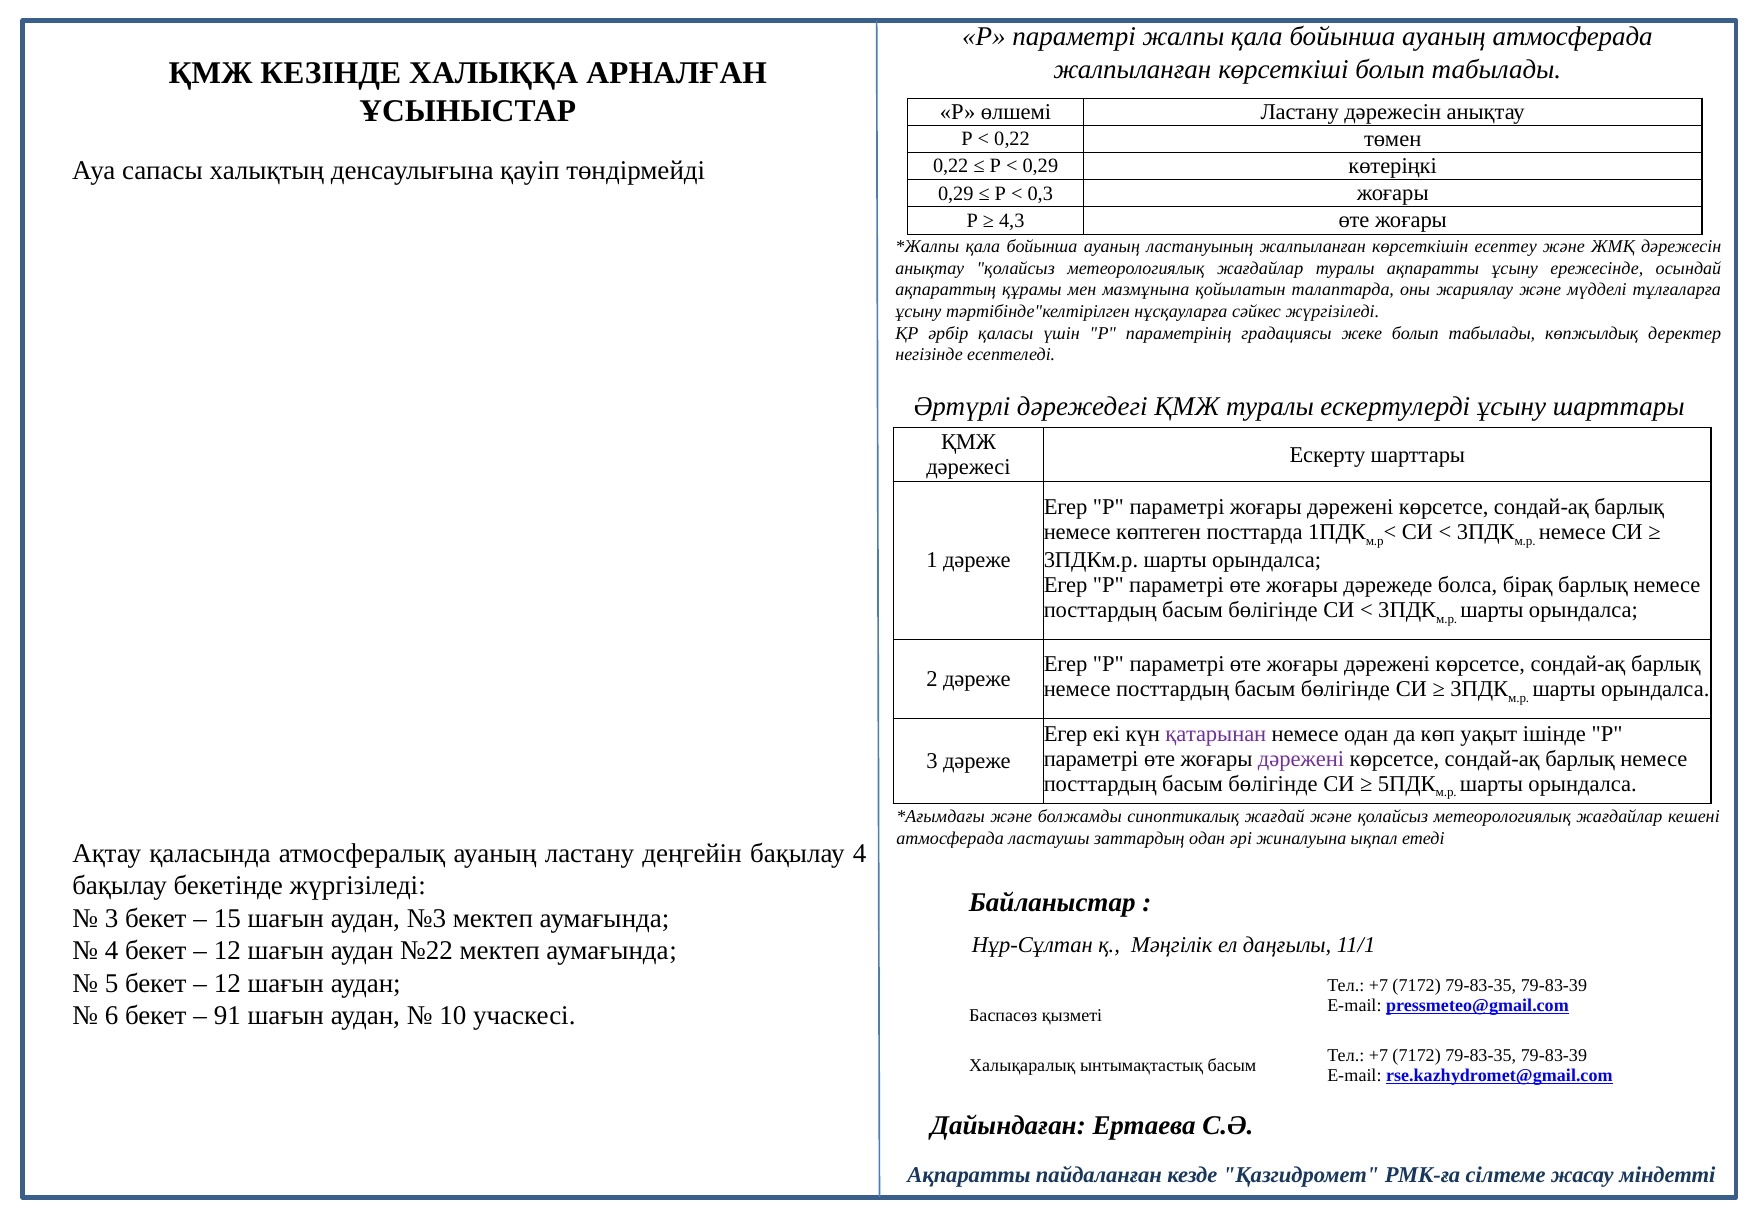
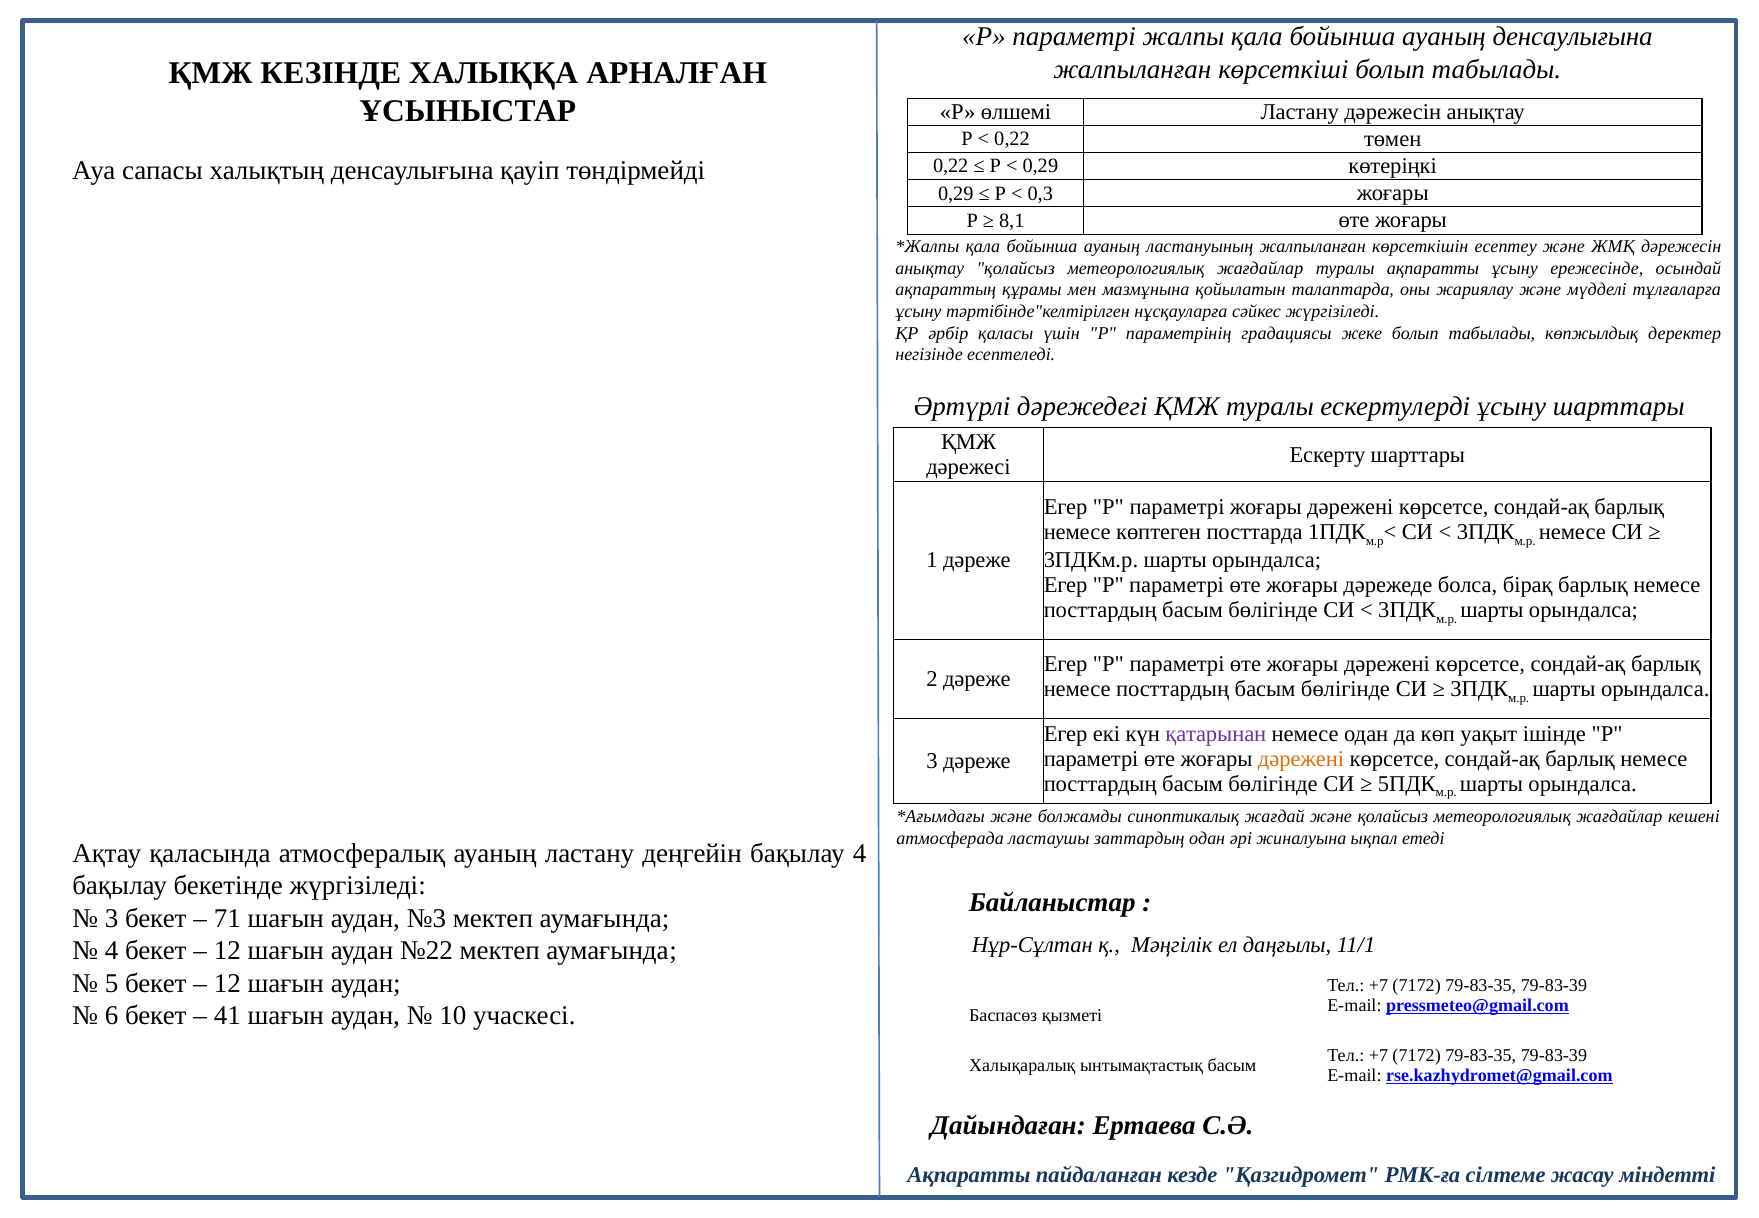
ауаның атмосферада: атмосферада -> денсаулығына
4,3: 4,3 -> 8,1
дәрежені at (1301, 759) colour: purple -> orange
15: 15 -> 71
91: 91 -> 41
